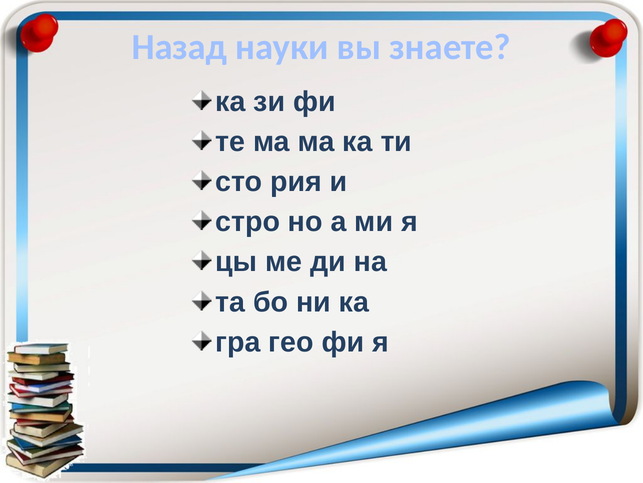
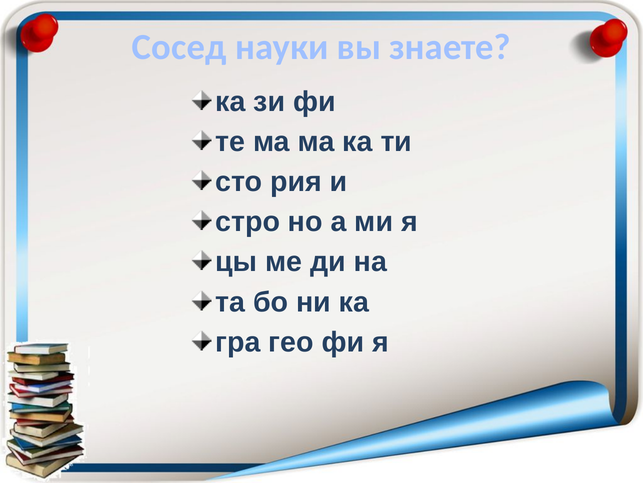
Назад: Назад -> Сосед
